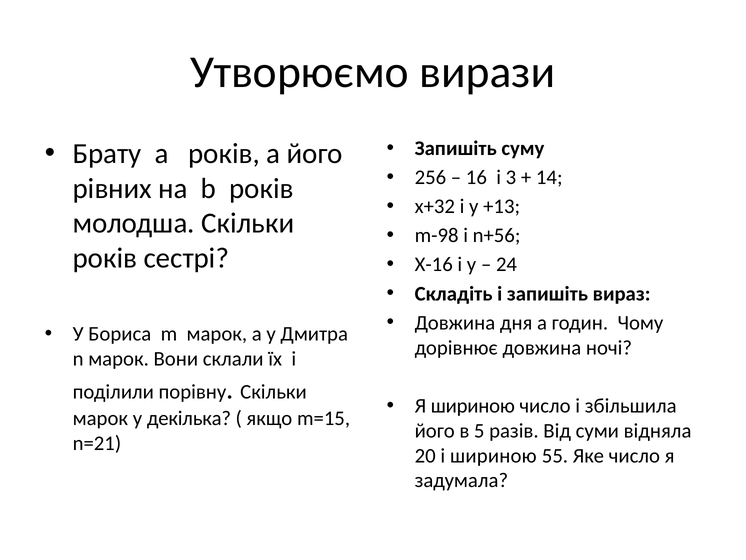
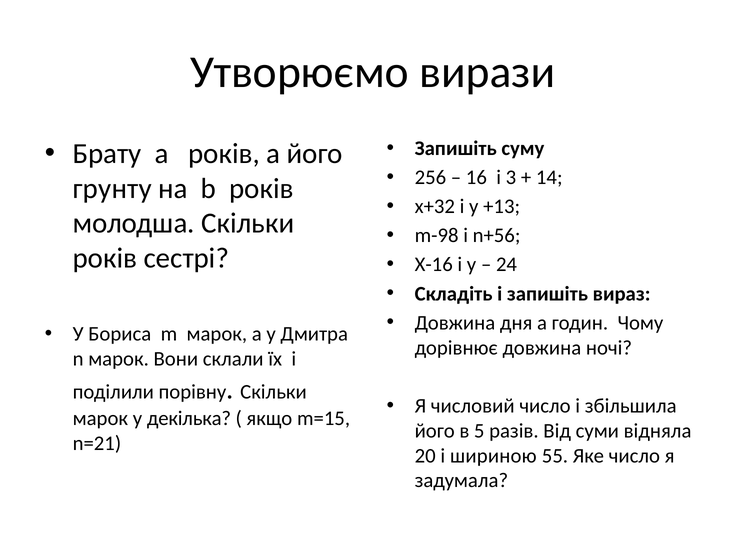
рівних: рівних -> грунту
Я шириною: шириною -> числовий
